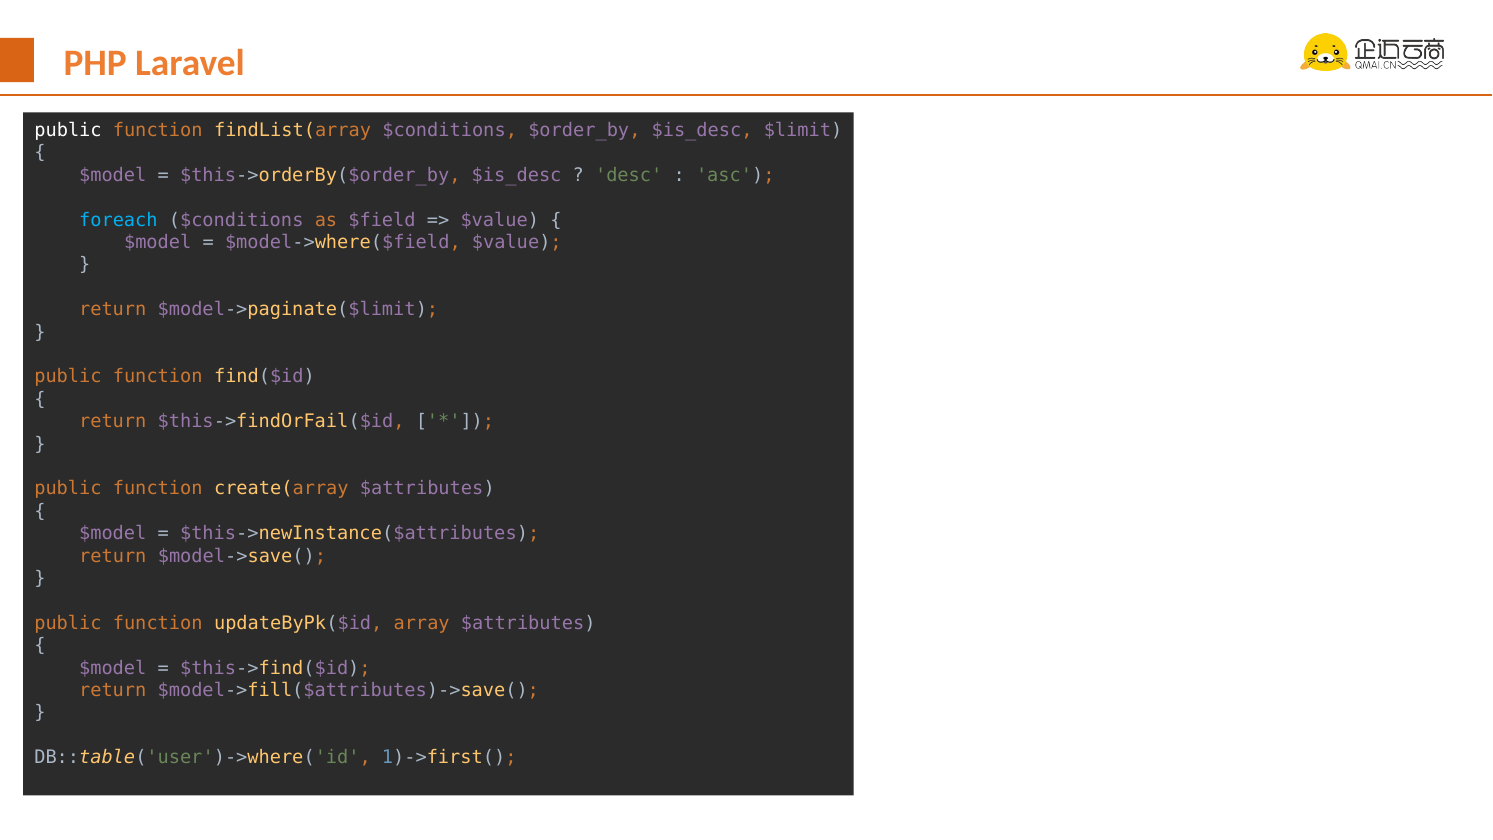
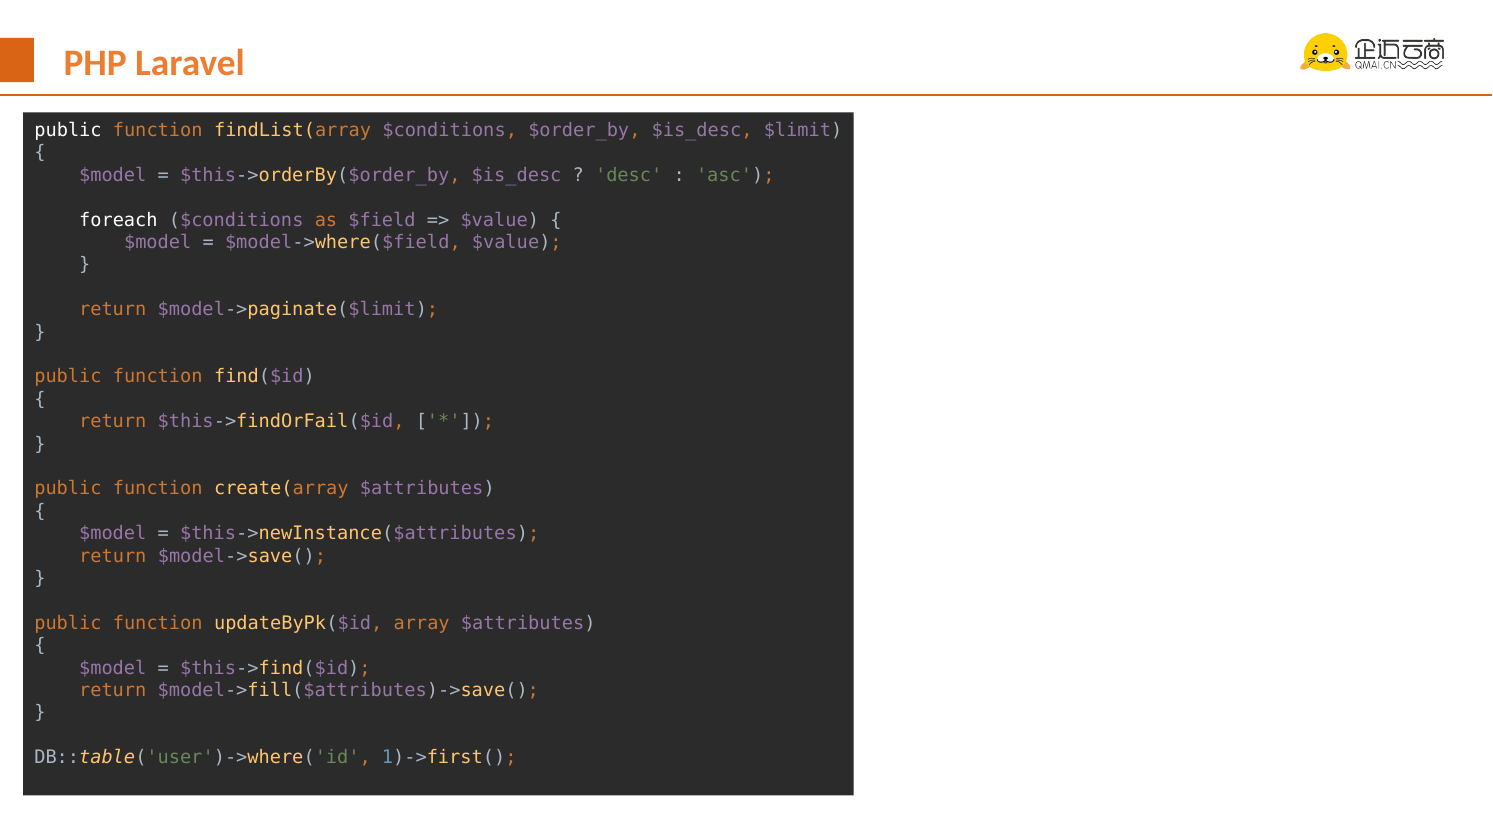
foreach colour: light blue -> white
